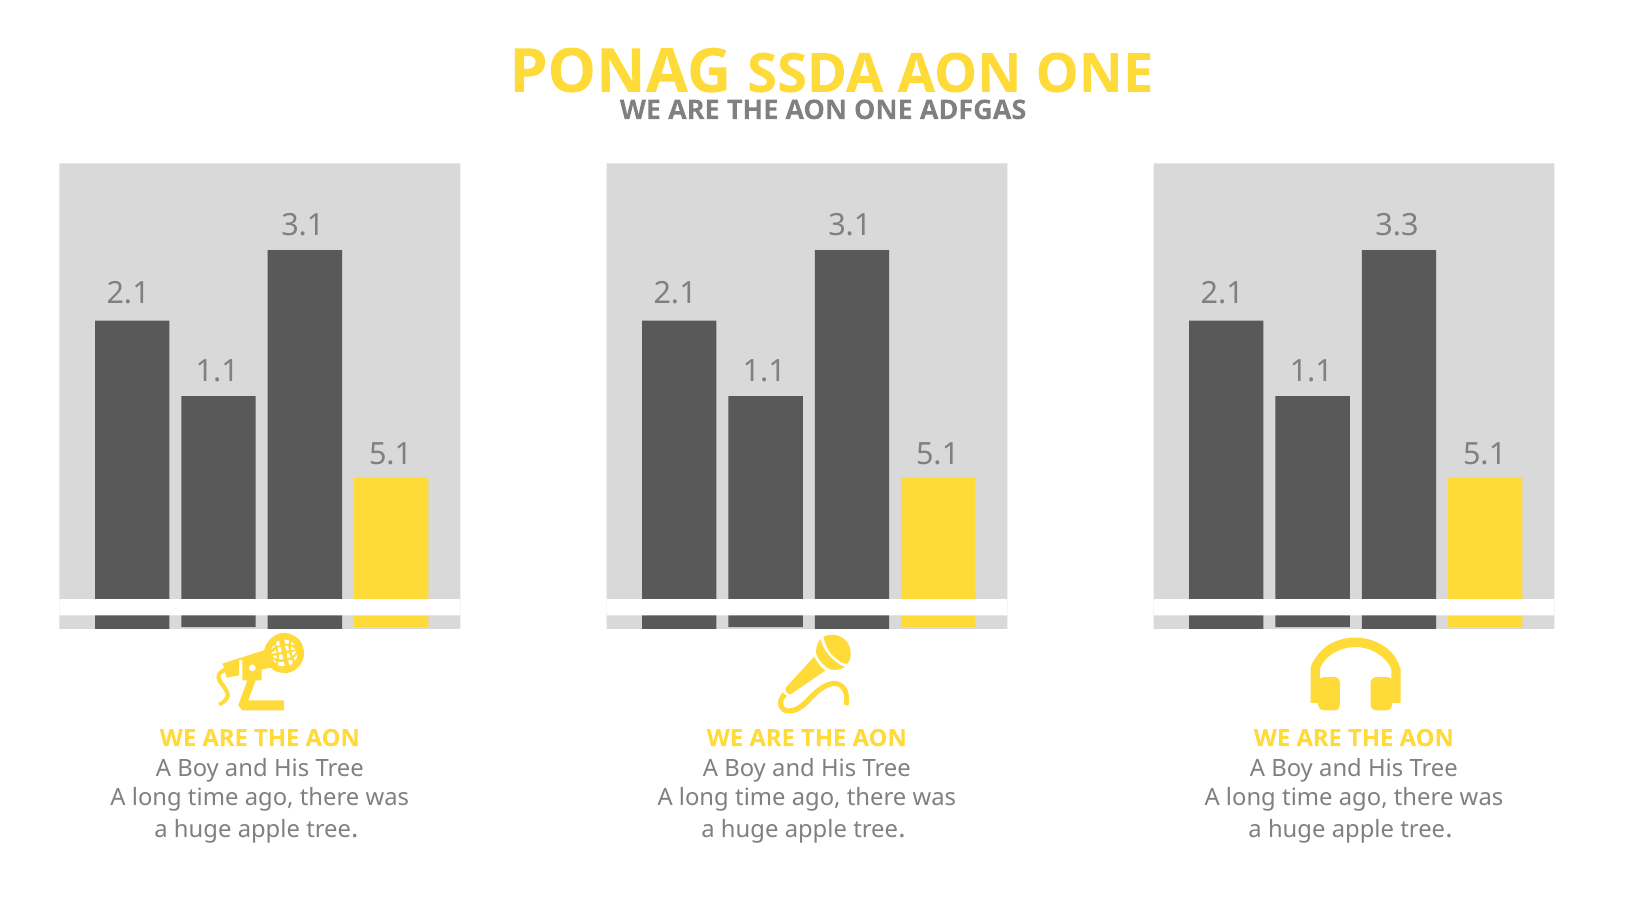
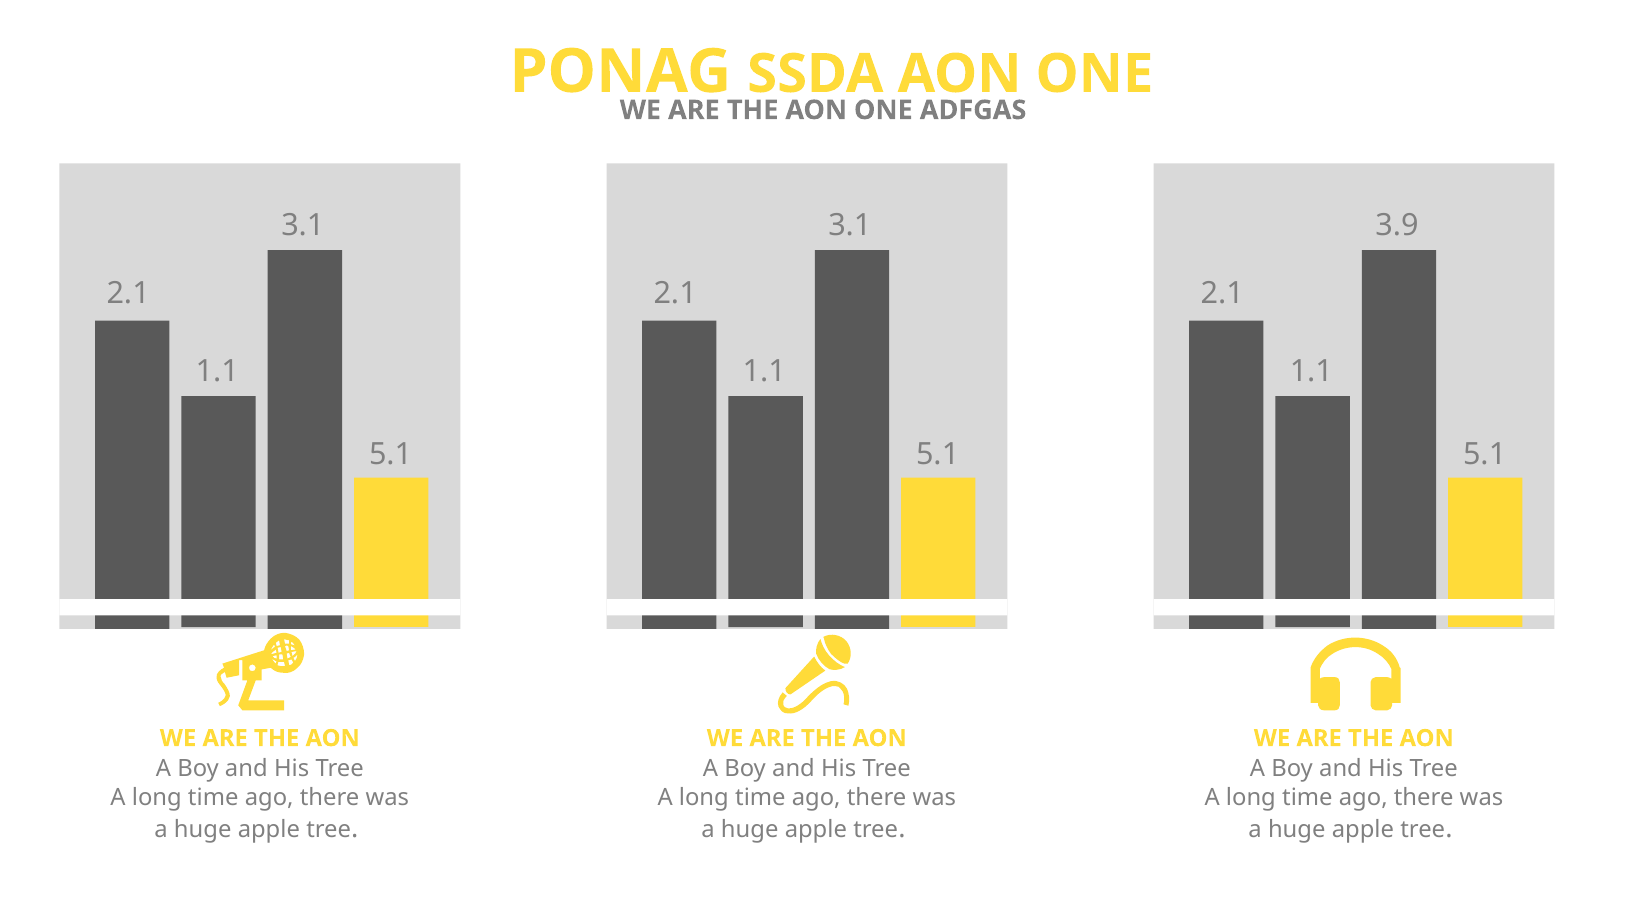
3.3: 3.3 -> 3.9
